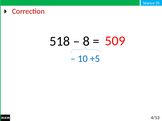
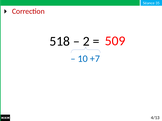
8: 8 -> 2
+5: +5 -> +7
